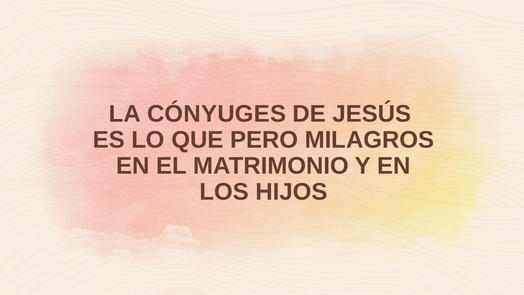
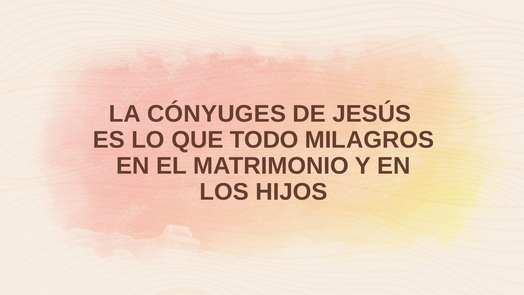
PERO: PERO -> TODO
